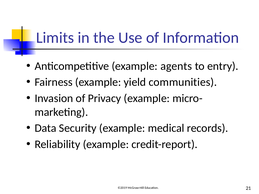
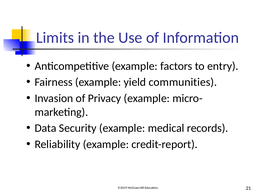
agents: agents -> factors
